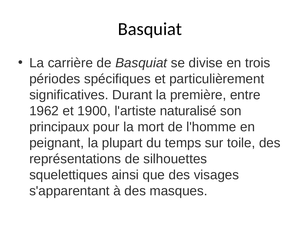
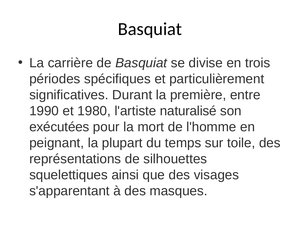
1962: 1962 -> 1990
1900: 1900 -> 1980
principaux: principaux -> exécutées
